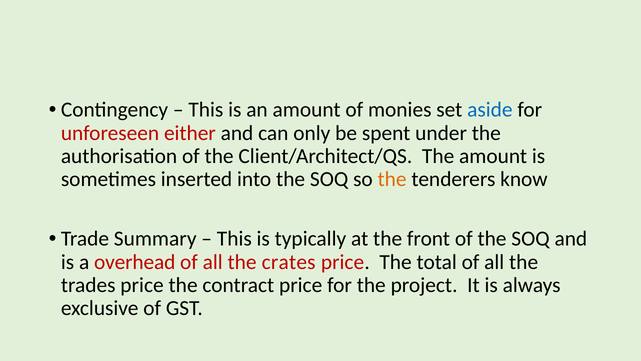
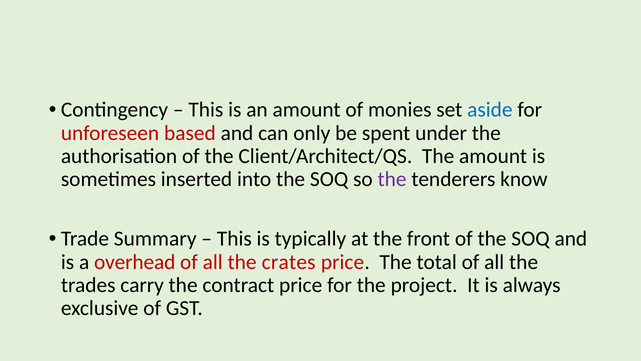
either: either -> based
the at (392, 179) colour: orange -> purple
trades price: price -> carry
